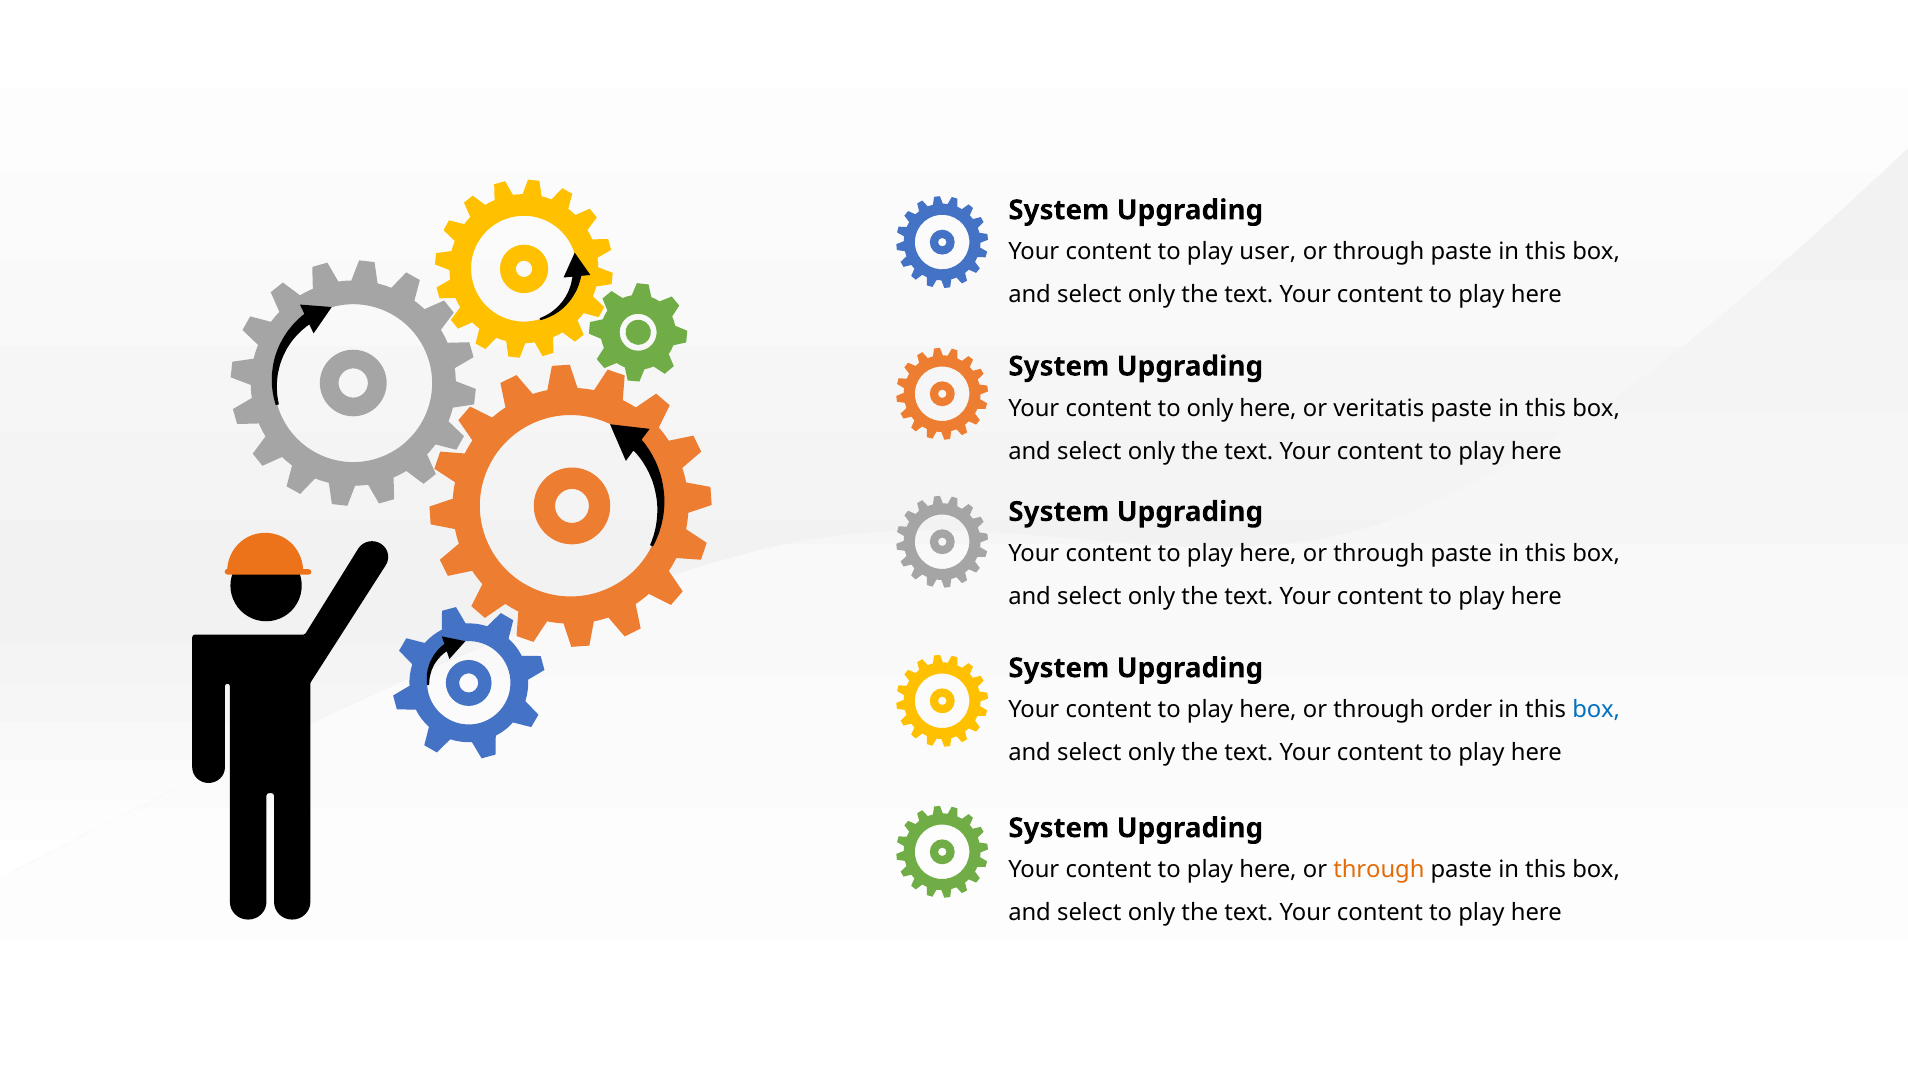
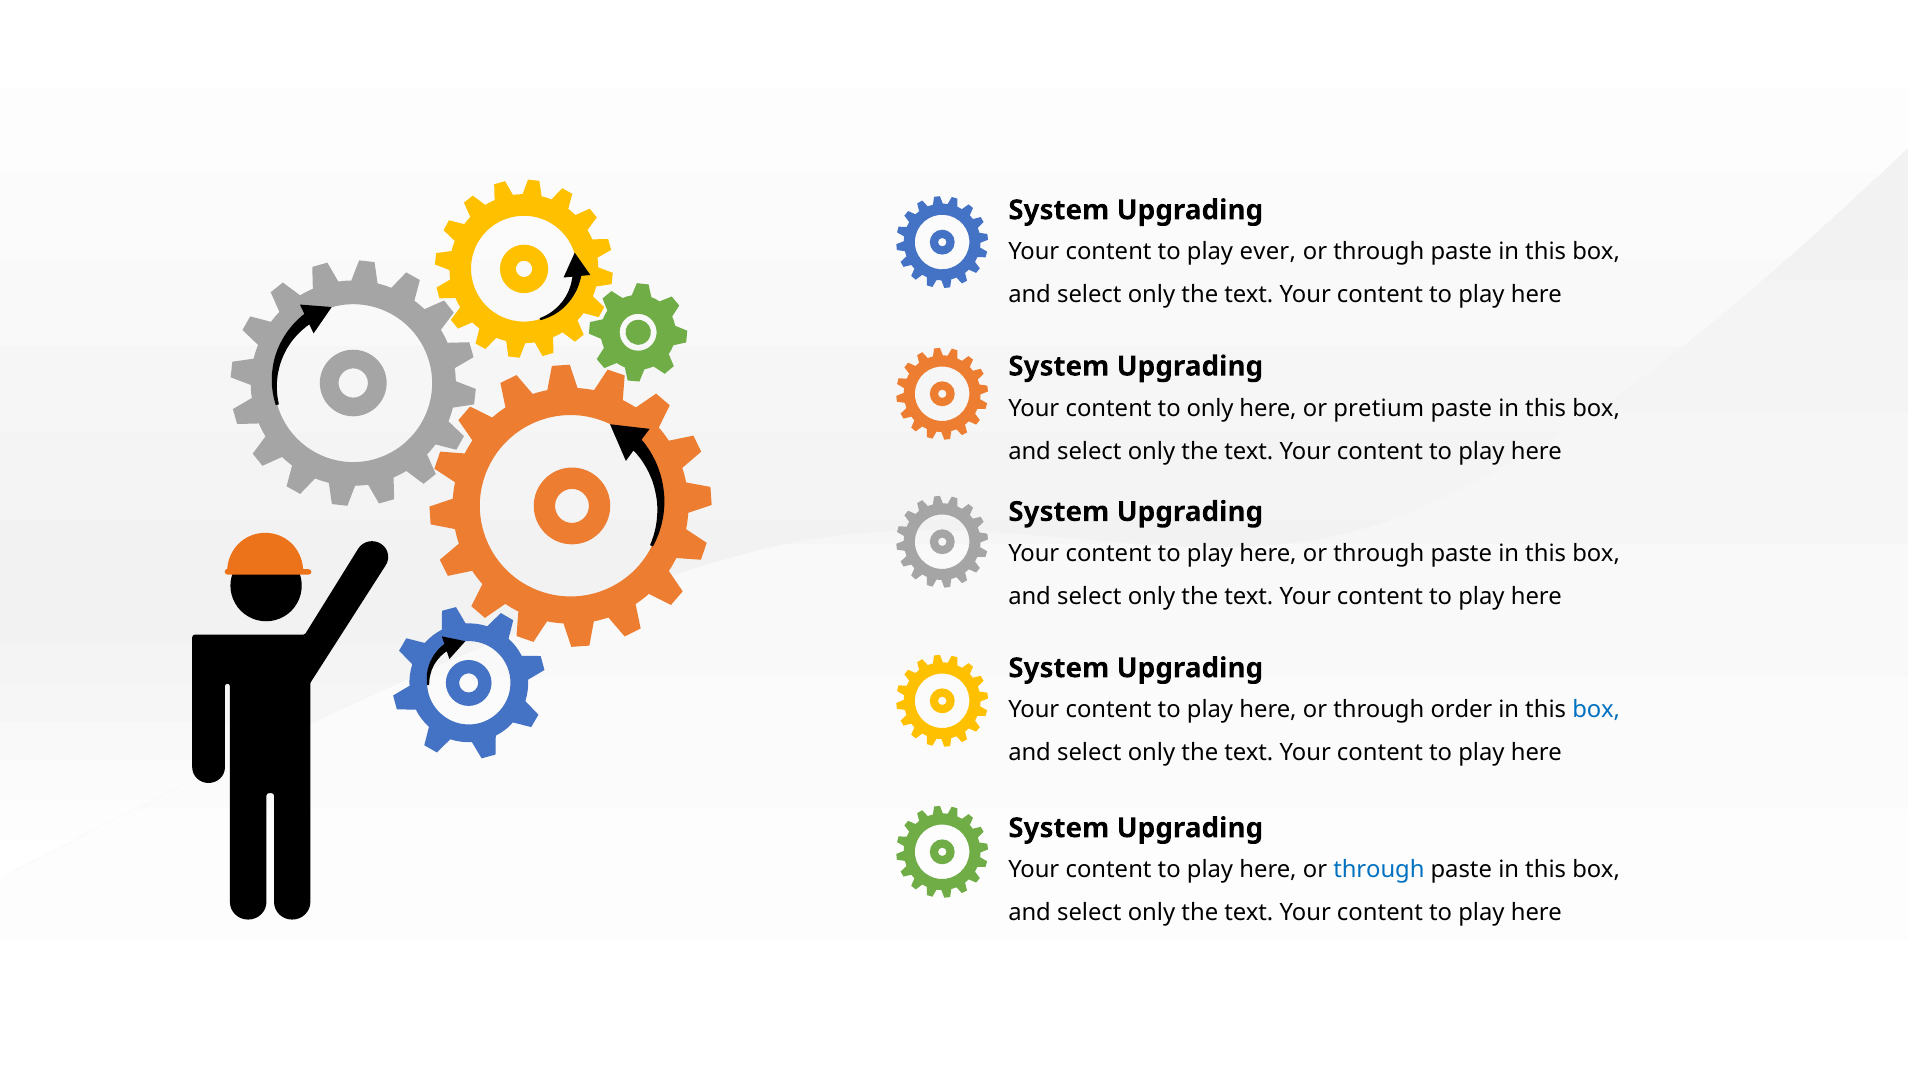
user: user -> ever
veritatis: veritatis -> pretium
through at (1379, 870) colour: orange -> blue
